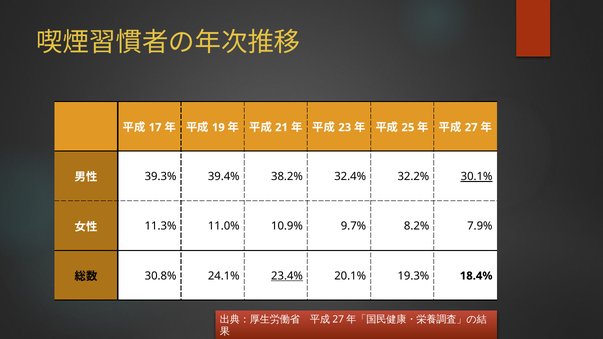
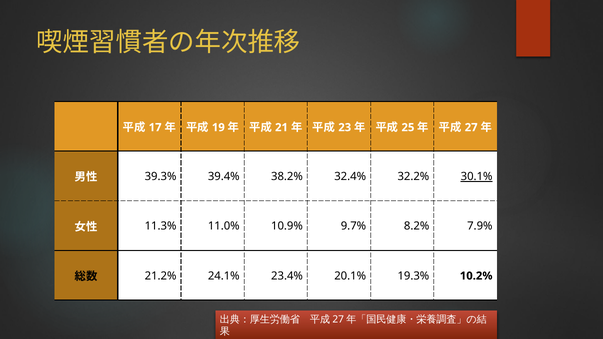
30.8%: 30.8% -> 21.2%
23.4% underline: present -> none
18.4%: 18.4% -> 10.2%
